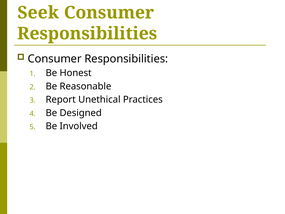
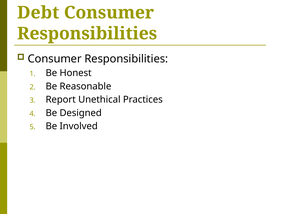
Seek: Seek -> Debt
